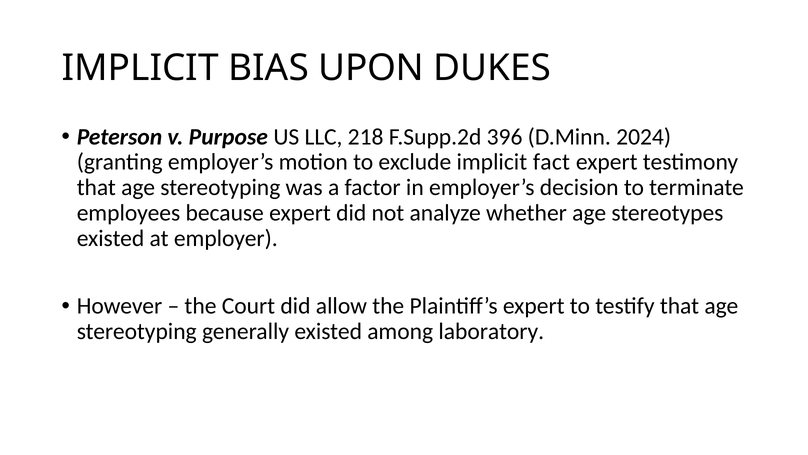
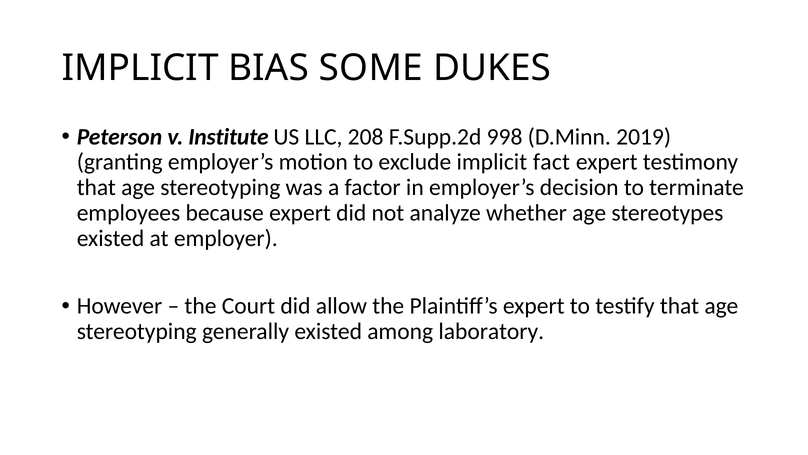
UPON: UPON -> SOME
Purpose: Purpose -> Institute
218: 218 -> 208
396: 396 -> 998
2024: 2024 -> 2019
